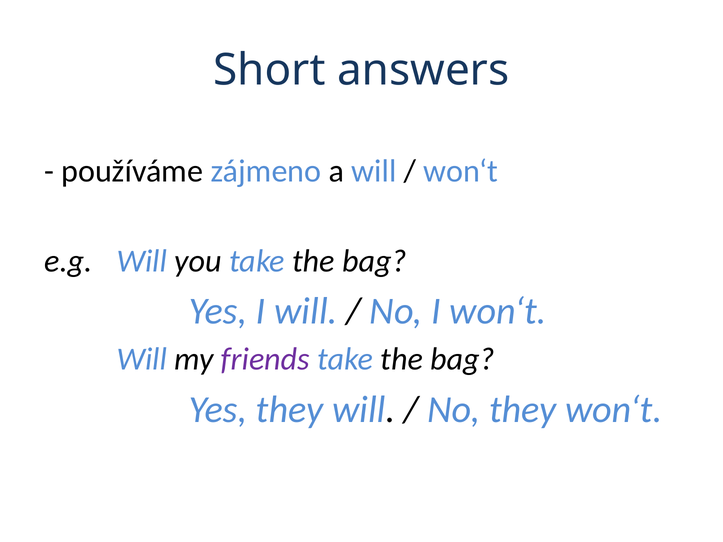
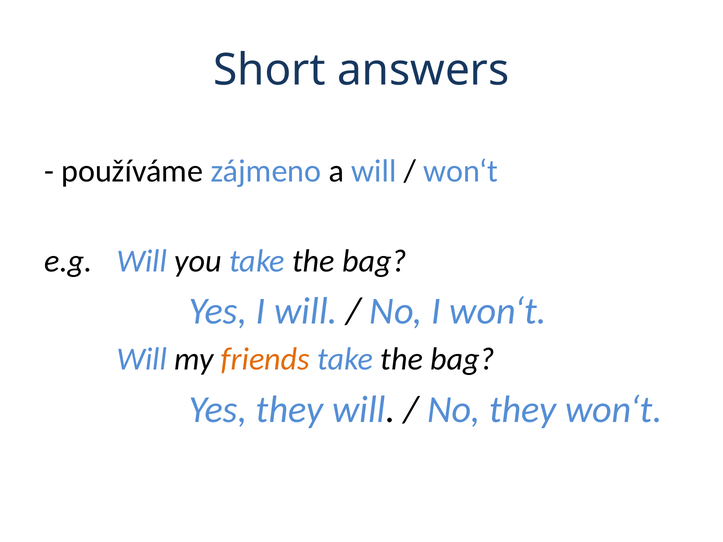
friends colour: purple -> orange
